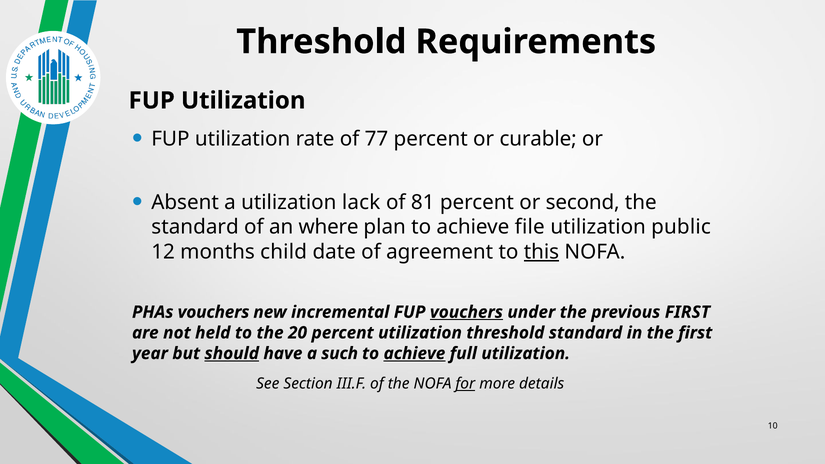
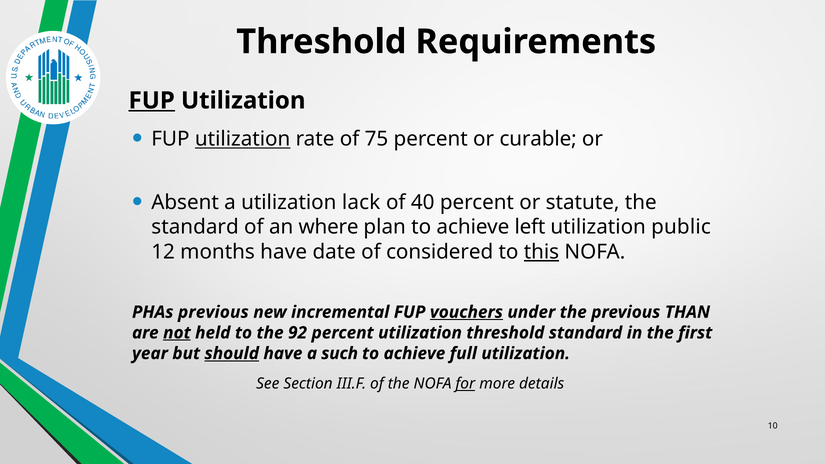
FUP at (152, 101) underline: none -> present
utilization at (243, 139) underline: none -> present
77: 77 -> 75
81: 81 -> 40
second: second -> statute
file: file -> left
months child: child -> have
agreement: agreement -> considered
PHAs vouchers: vouchers -> previous
previous FIRST: FIRST -> THAN
not underline: none -> present
20: 20 -> 92
achieve at (414, 353) underline: present -> none
